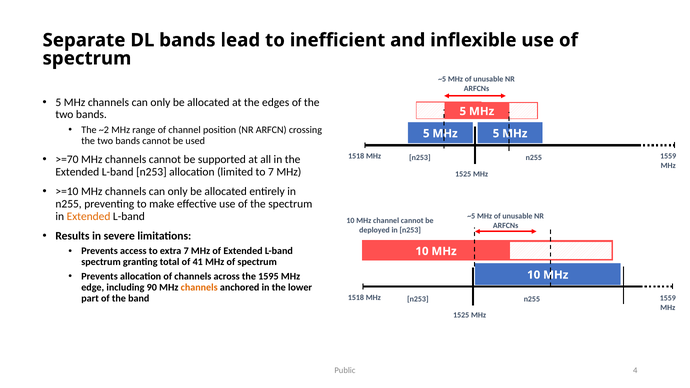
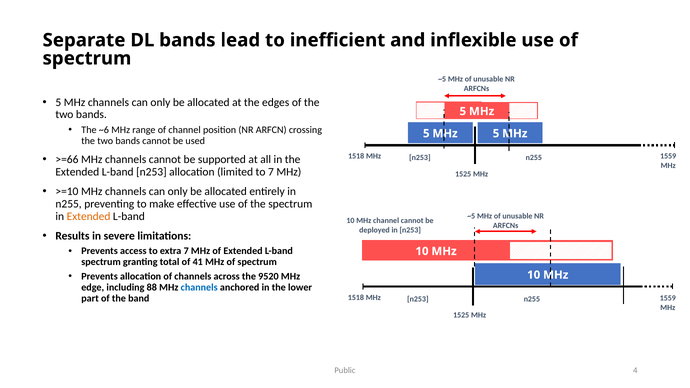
~2: ~2 -> ~6
>=70: >=70 -> >=66
1595: 1595 -> 9520
90: 90 -> 88
channels at (199, 287) colour: orange -> blue
